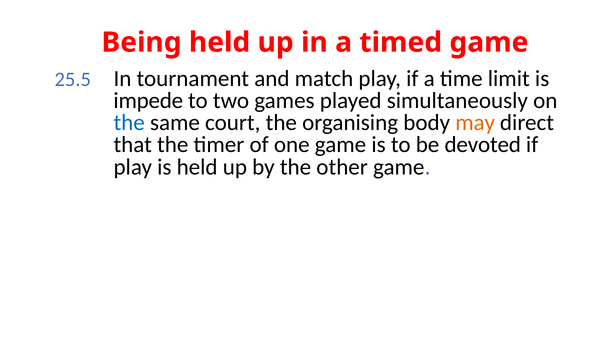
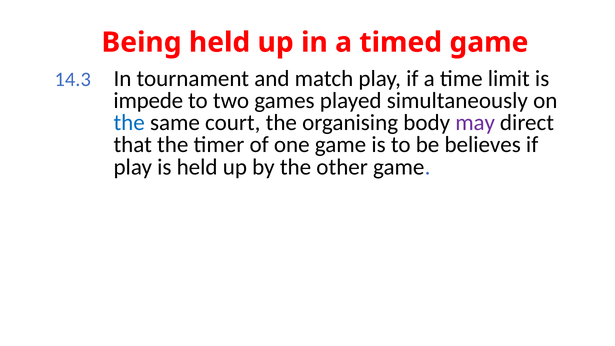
25.5: 25.5 -> 14.3
may colour: orange -> purple
devoted: devoted -> believes
